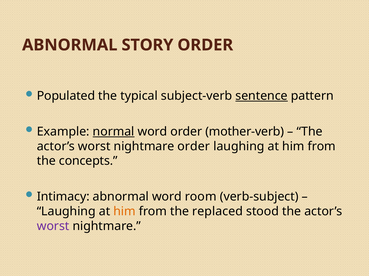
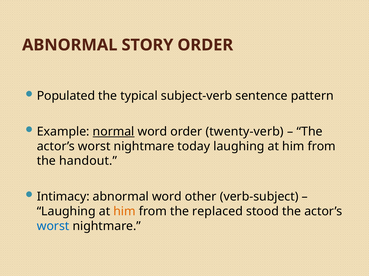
sentence underline: present -> none
mother-verb: mother-verb -> twenty-verb
nightmare order: order -> today
concepts: concepts -> handout
room: room -> other
worst at (53, 227) colour: purple -> blue
